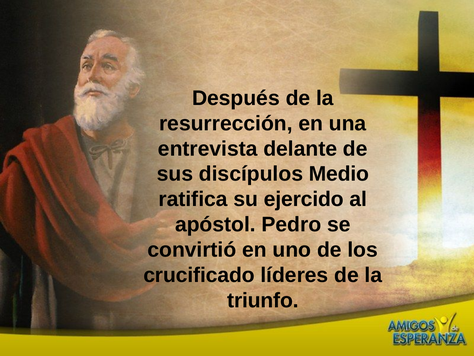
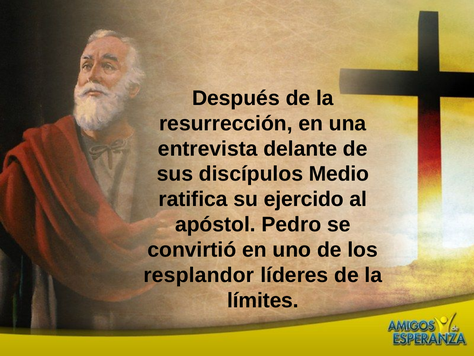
crucificado: crucificado -> resplandor
triunfo: triunfo -> límites
